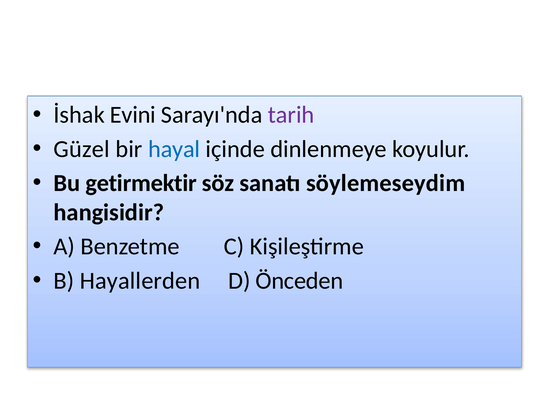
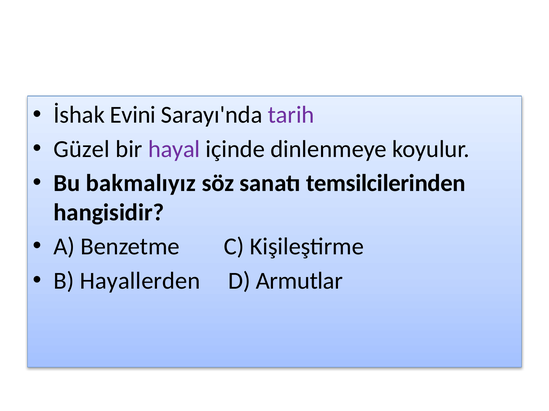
hayal colour: blue -> purple
getirmektir: getirmektir -> bakmalıyız
söylemeseydim: söylemeseydim -> temsilcilerinden
Önceden: Önceden -> Armutlar
